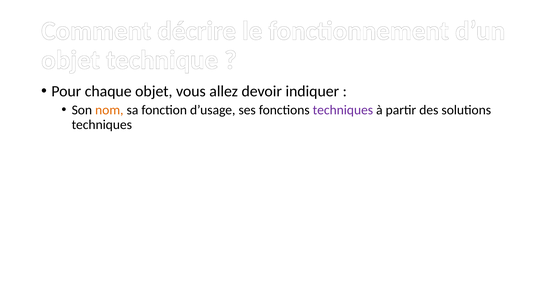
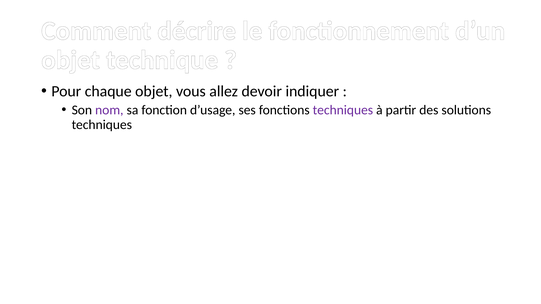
nom colour: orange -> purple
